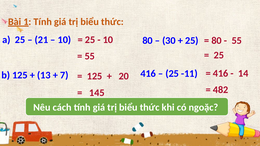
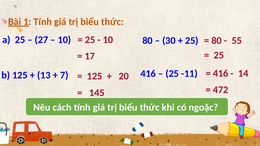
21: 21 -> 27
55 at (90, 56): 55 -> 17
482: 482 -> 472
